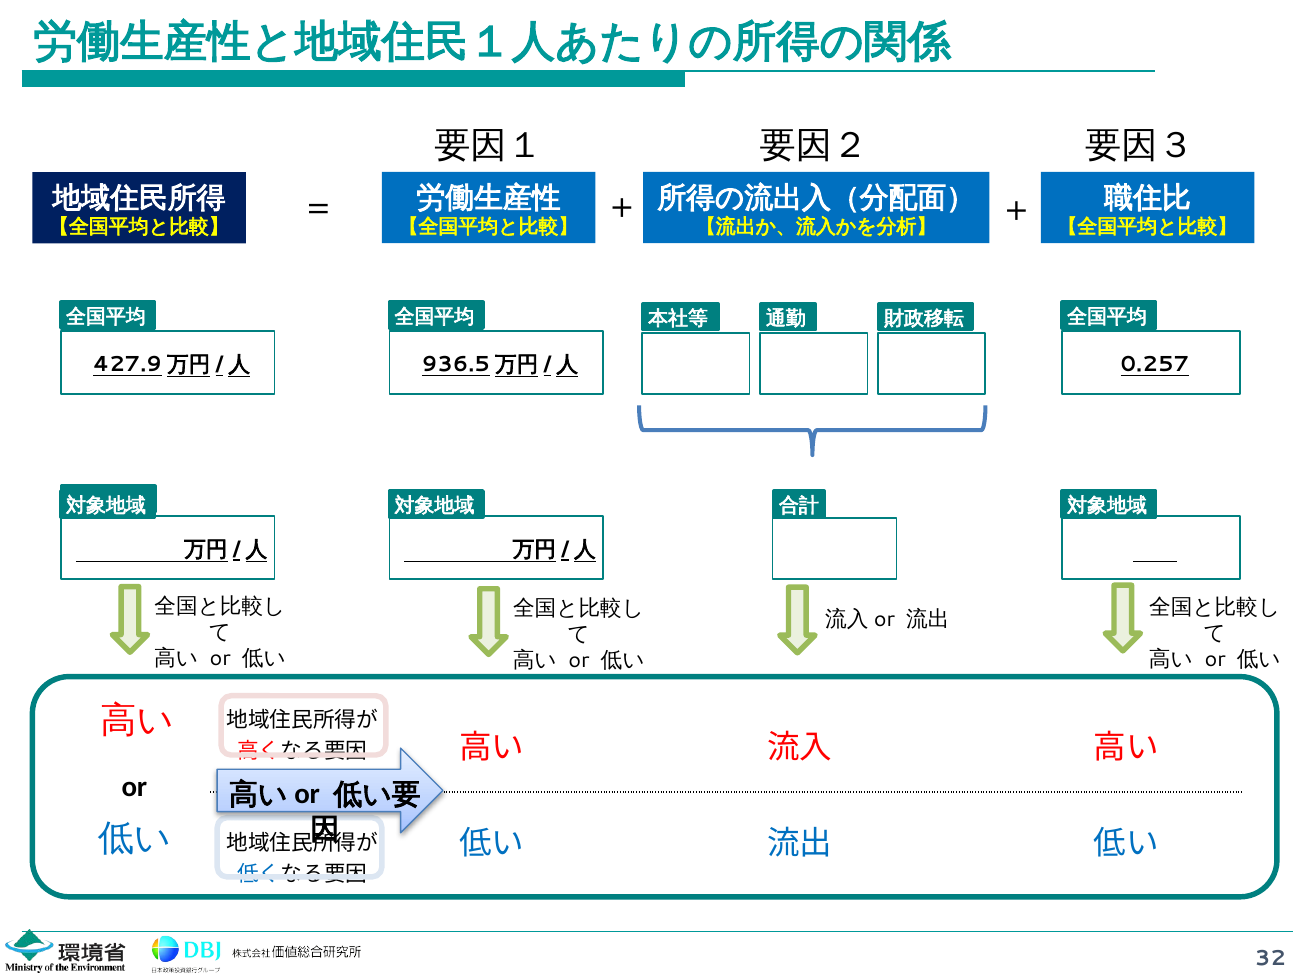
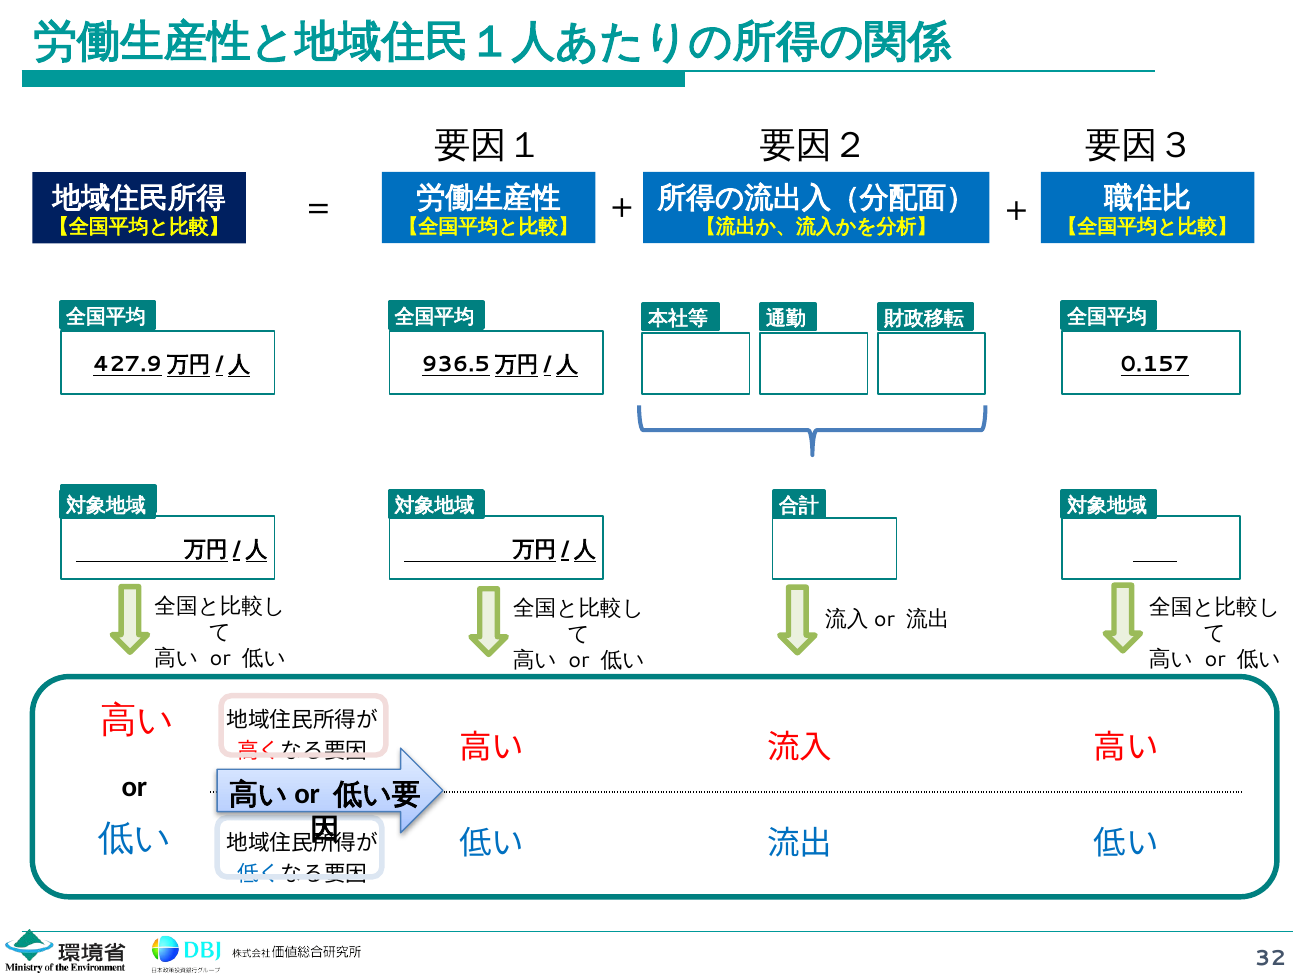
0.257: 0.257 -> 0.157
